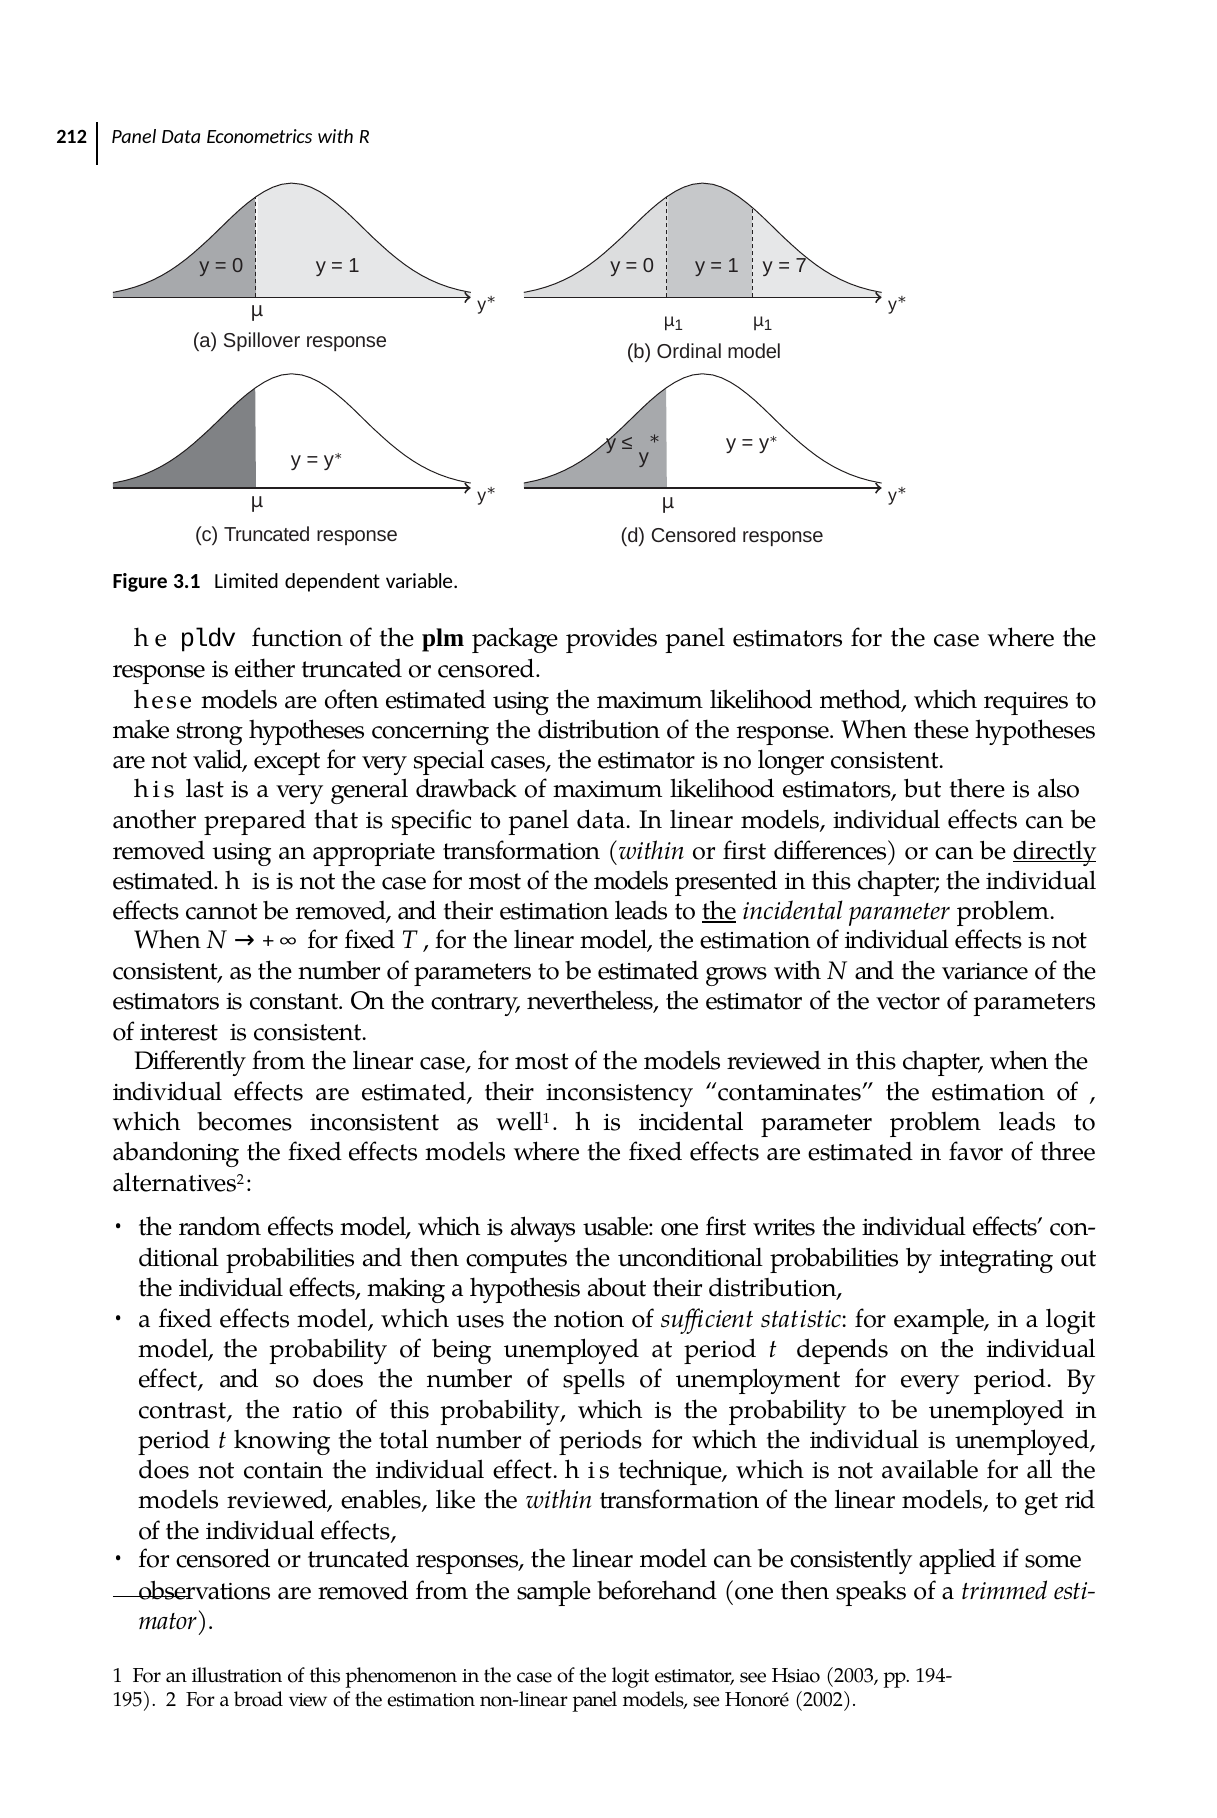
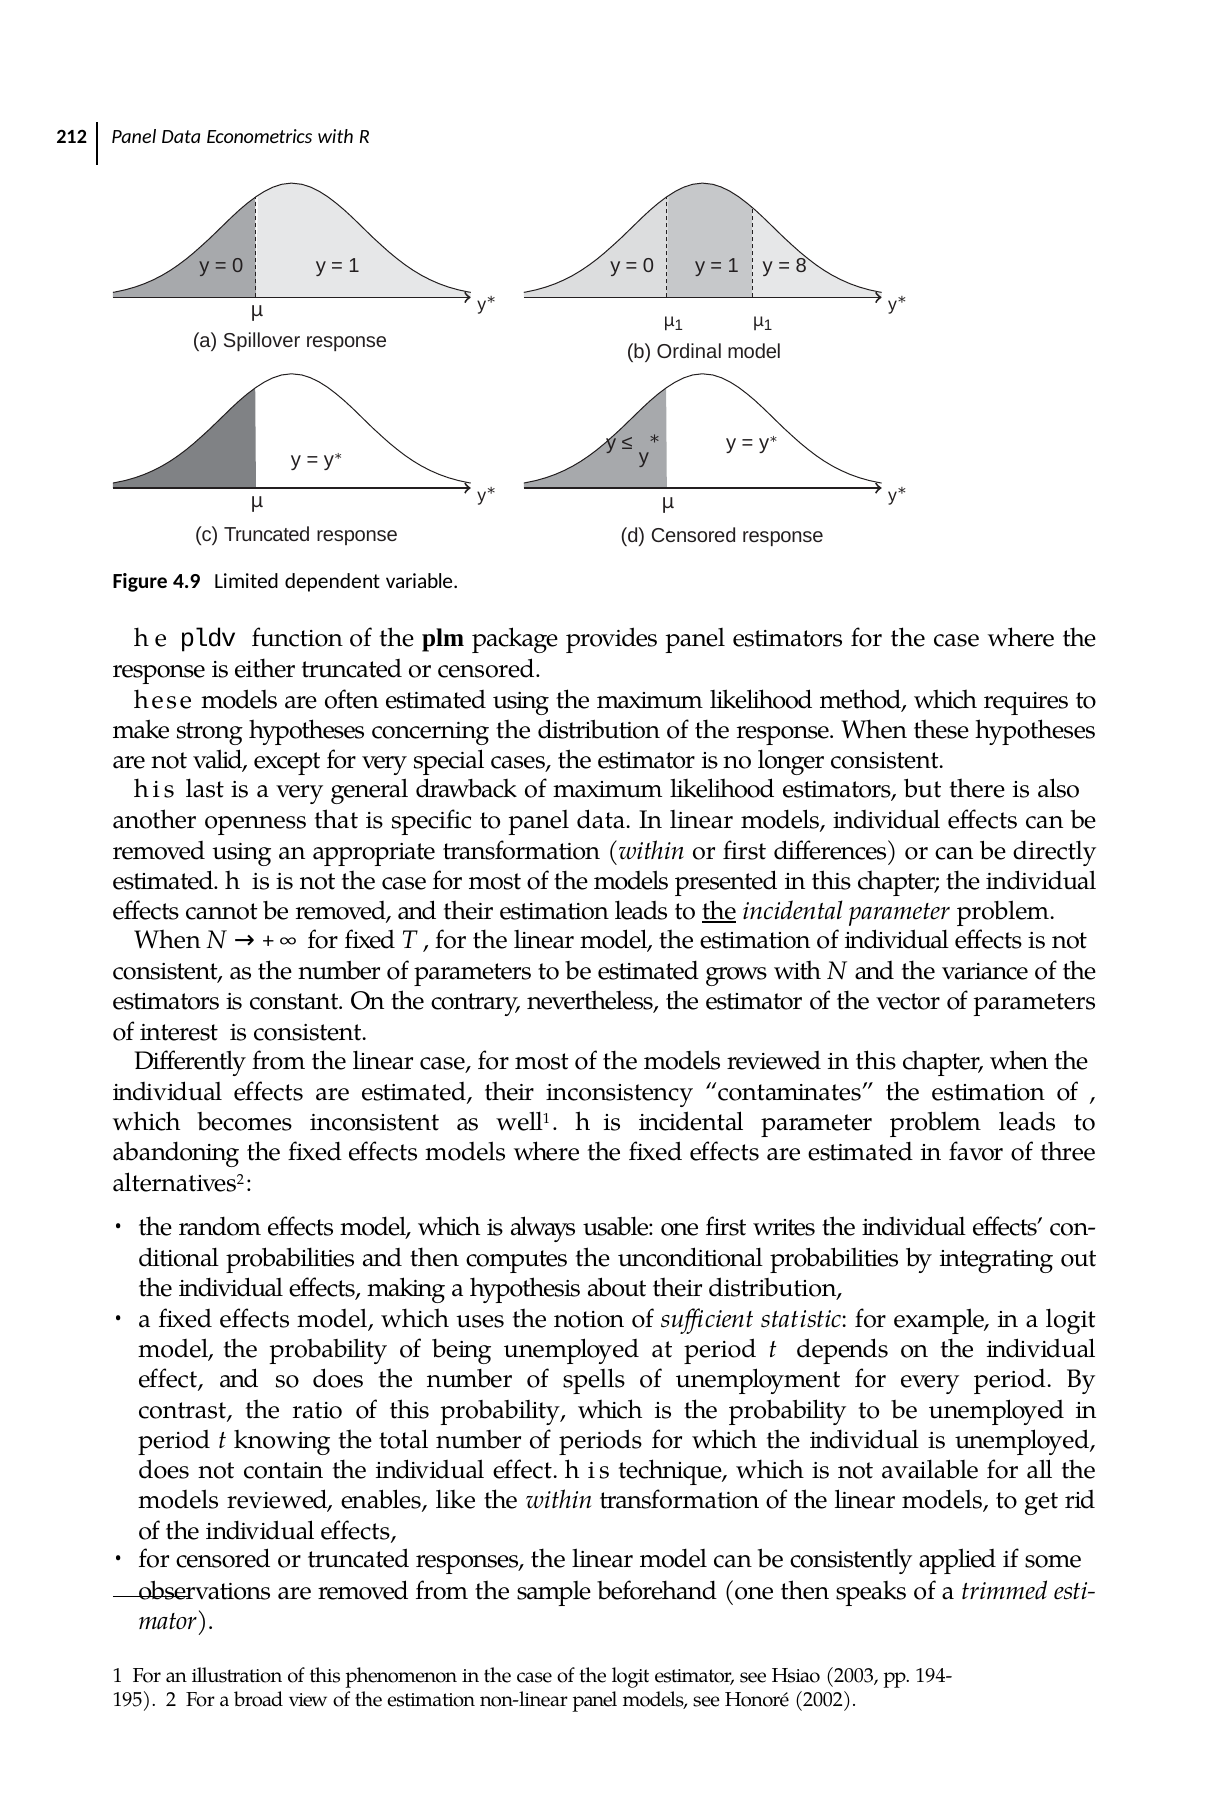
7: 7 -> 8
3.1: 3.1 -> 4.9
prepared: prepared -> openness
directly underline: present -> none
